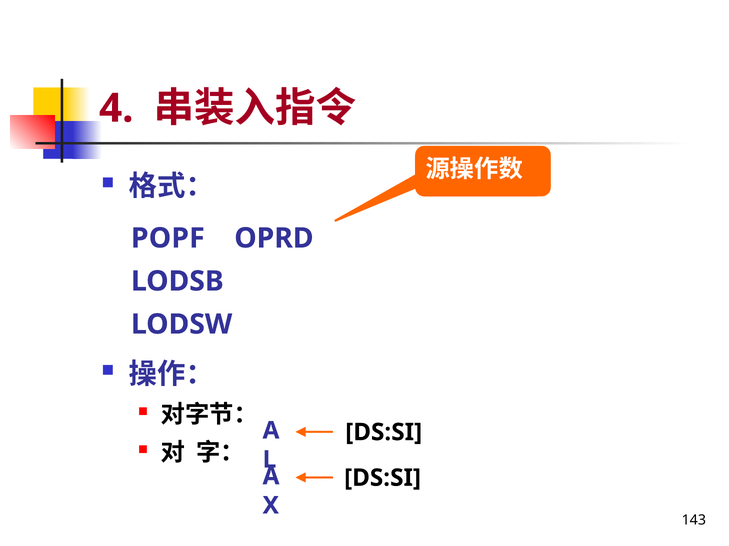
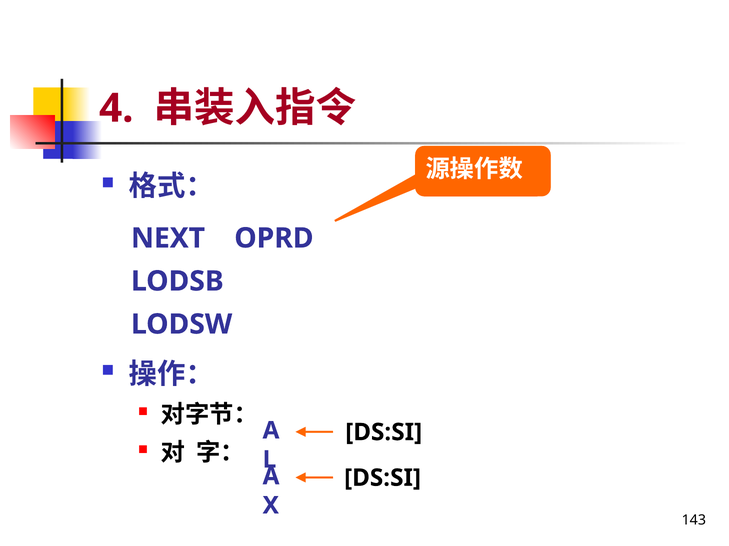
POPF: POPF -> NEXT
